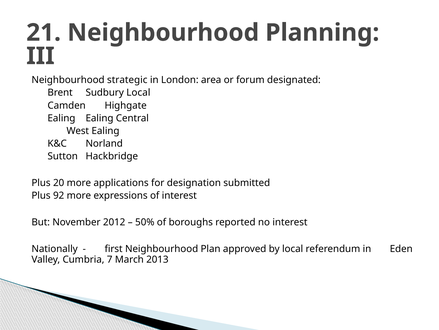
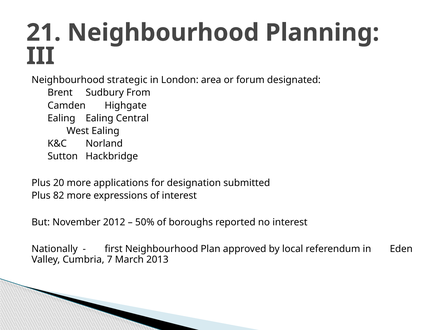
Sudbury Local: Local -> From
92: 92 -> 82
